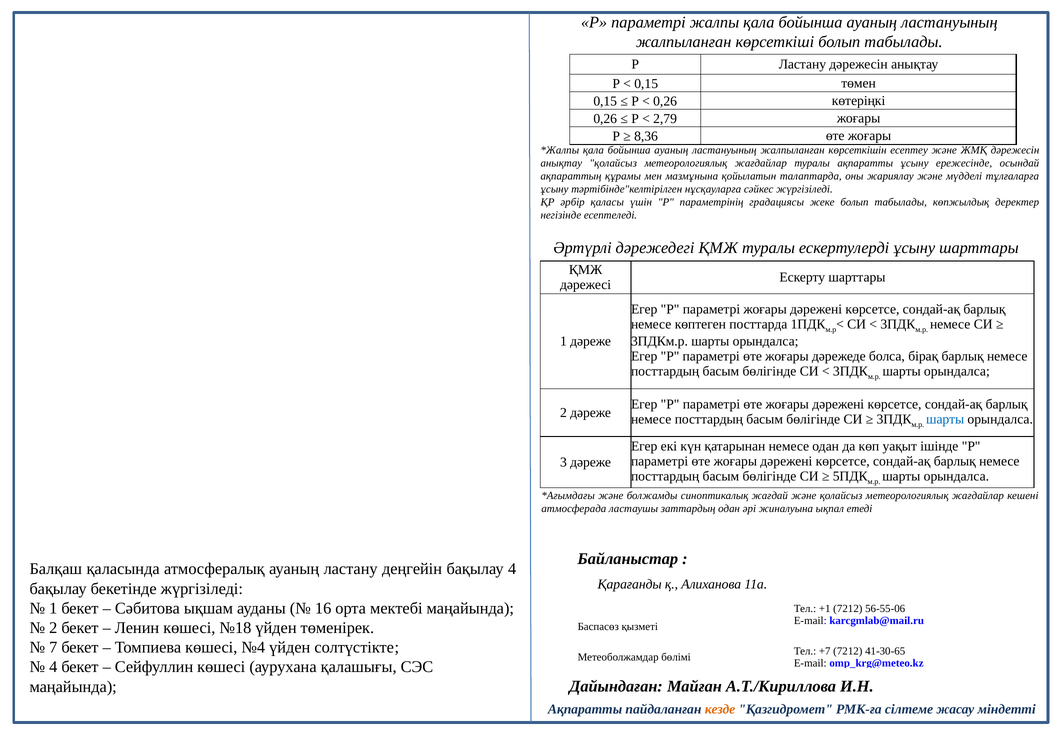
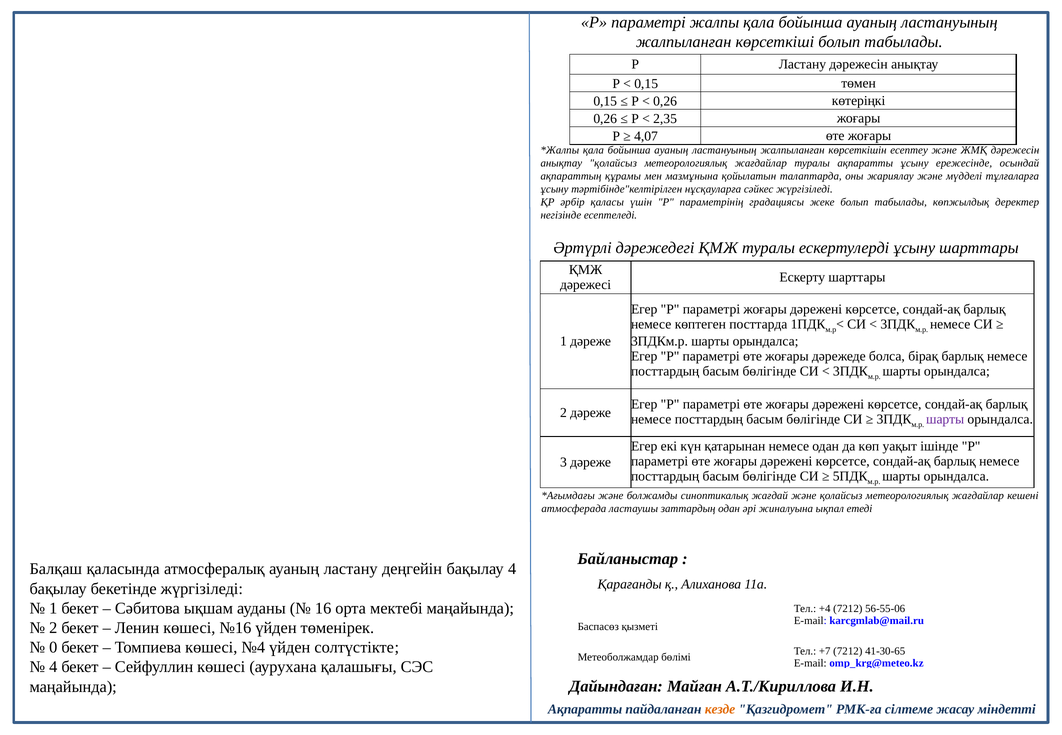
2,79: 2,79 -> 2,35
8,36: 8,36 -> 4,07
шарты at (945, 419) colour: blue -> purple
+1: +1 -> +4
№18: №18 -> №16
7: 7 -> 0
